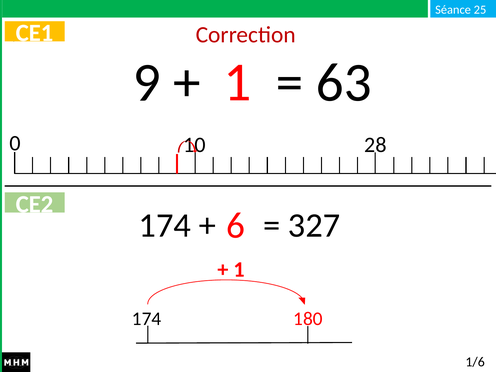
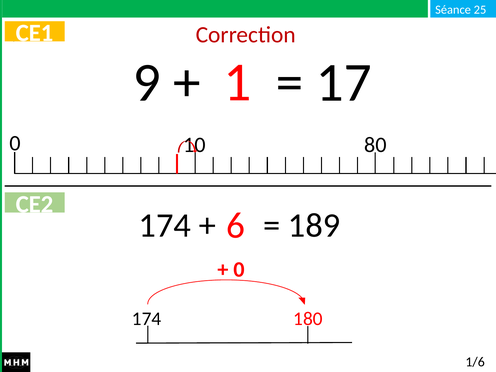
63: 63 -> 17
28: 28 -> 80
327: 327 -> 189
1 at (239, 269): 1 -> 0
